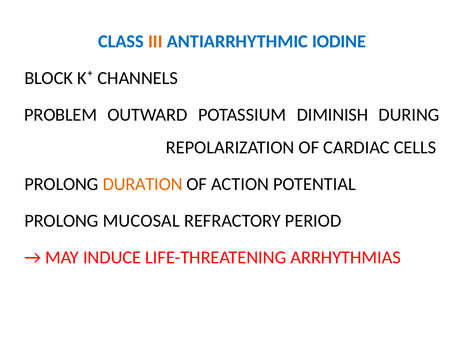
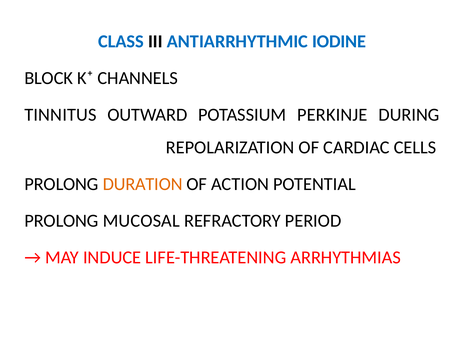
III colour: orange -> black
PROBLEM: PROBLEM -> TINNITUS
DIMINISH: DIMINISH -> PERKINJE
